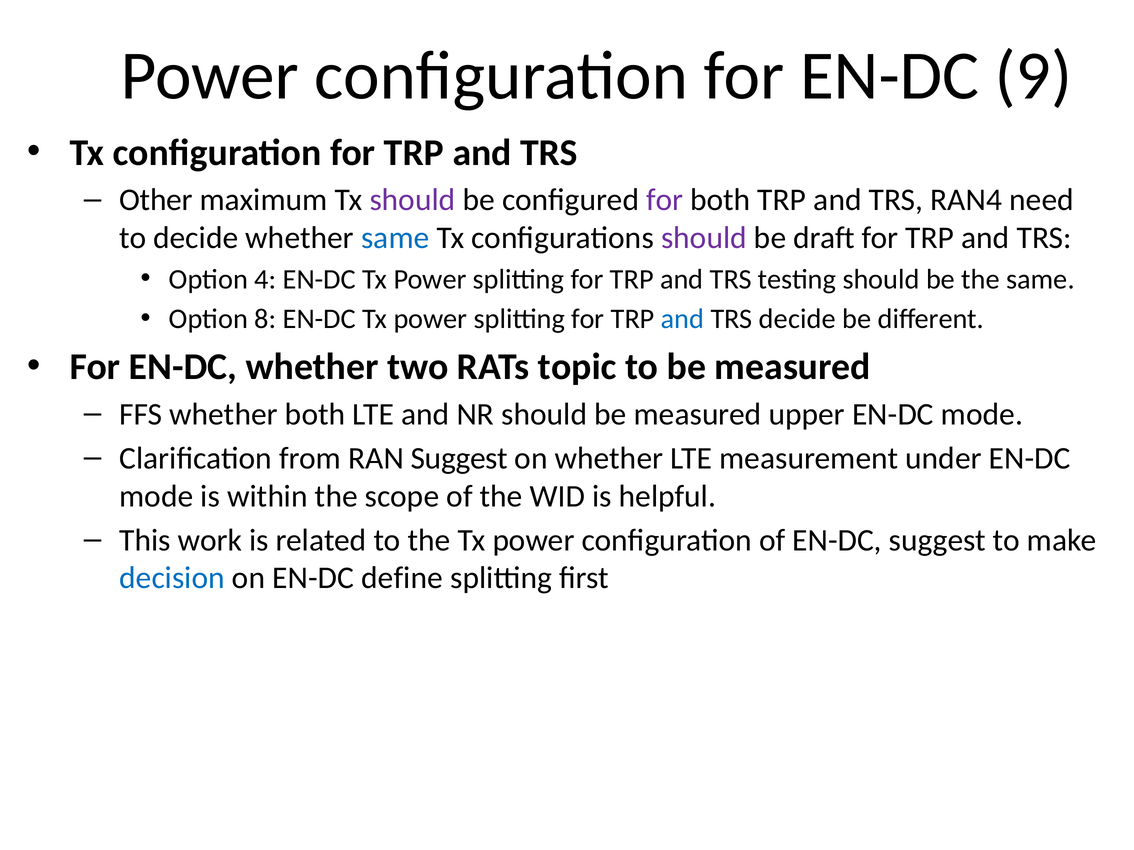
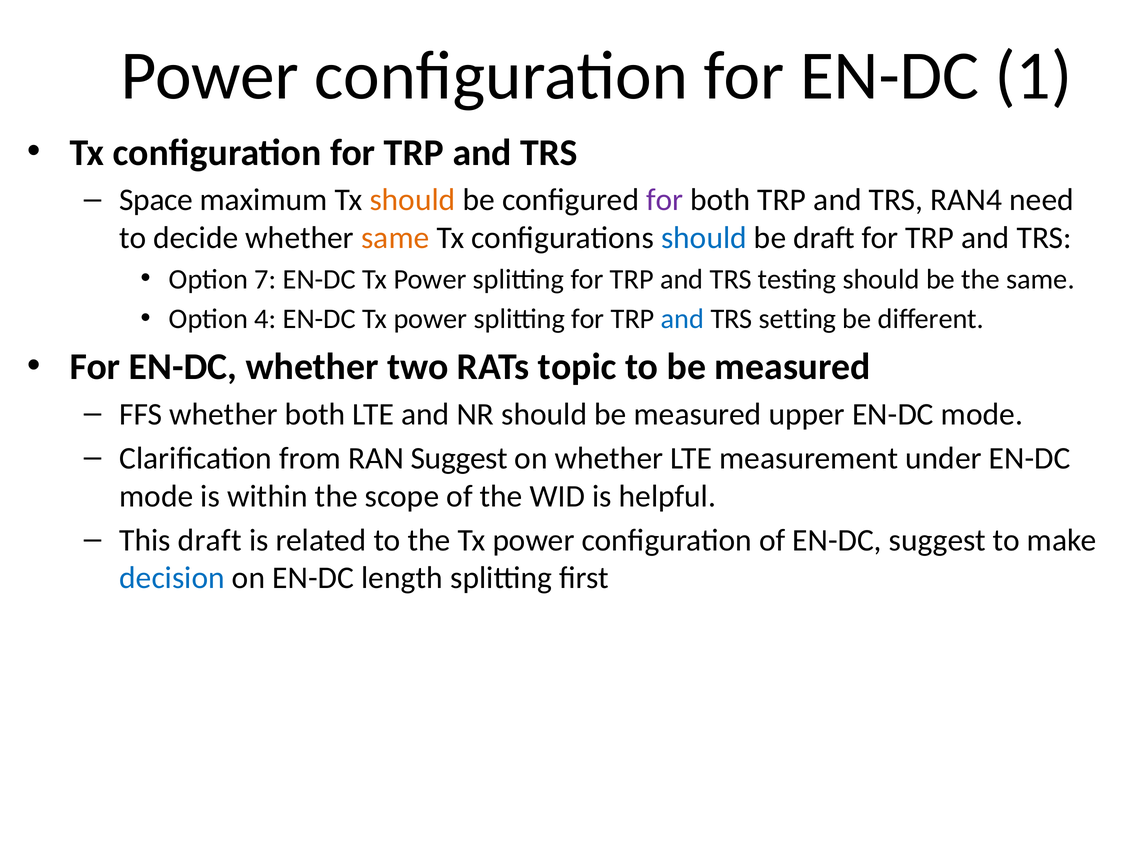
9: 9 -> 1
Other: Other -> Space
should at (413, 200) colour: purple -> orange
same at (395, 238) colour: blue -> orange
should at (704, 238) colour: purple -> blue
4: 4 -> 7
8: 8 -> 4
TRS decide: decide -> setting
This work: work -> draft
define: define -> length
